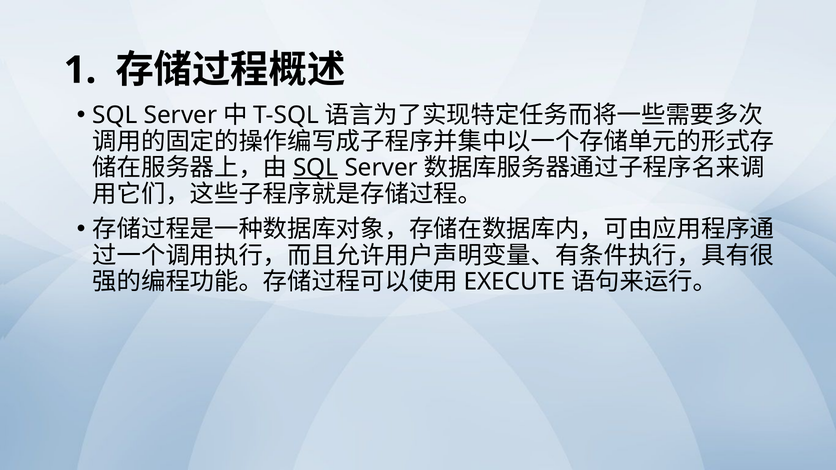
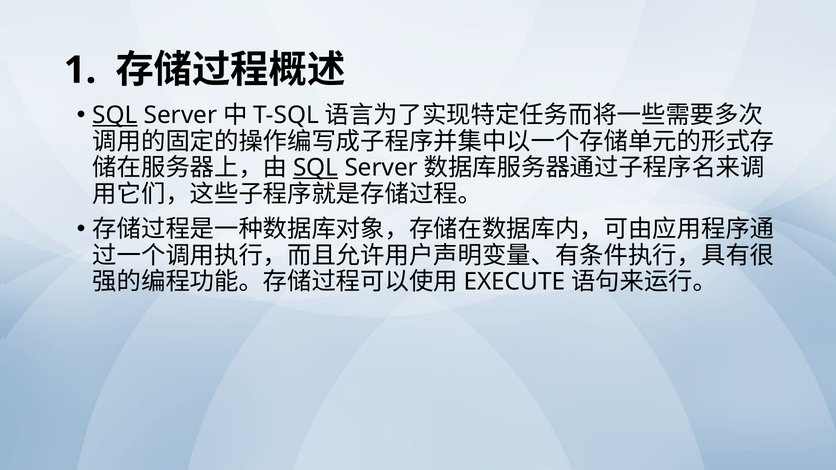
SQL at (115, 115) underline: none -> present
